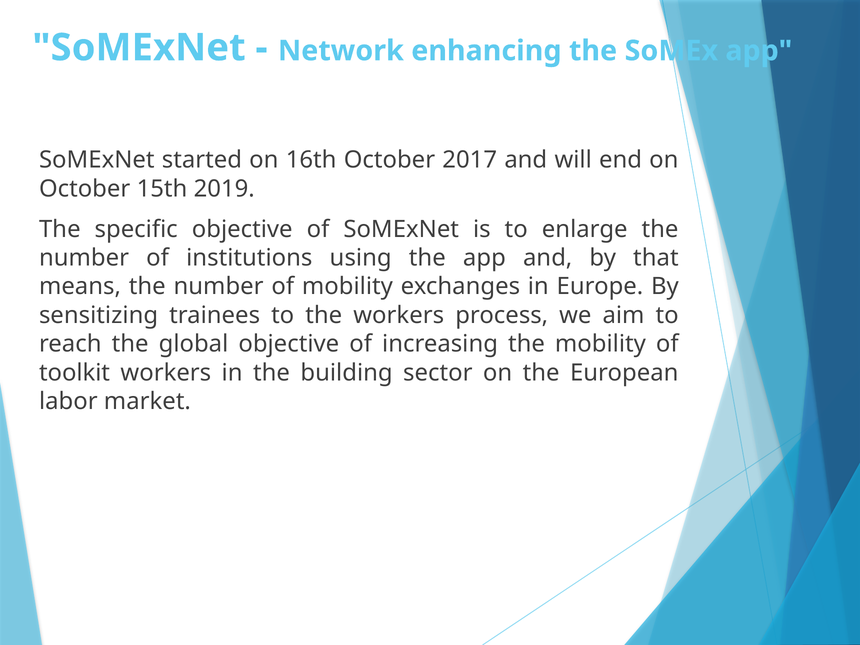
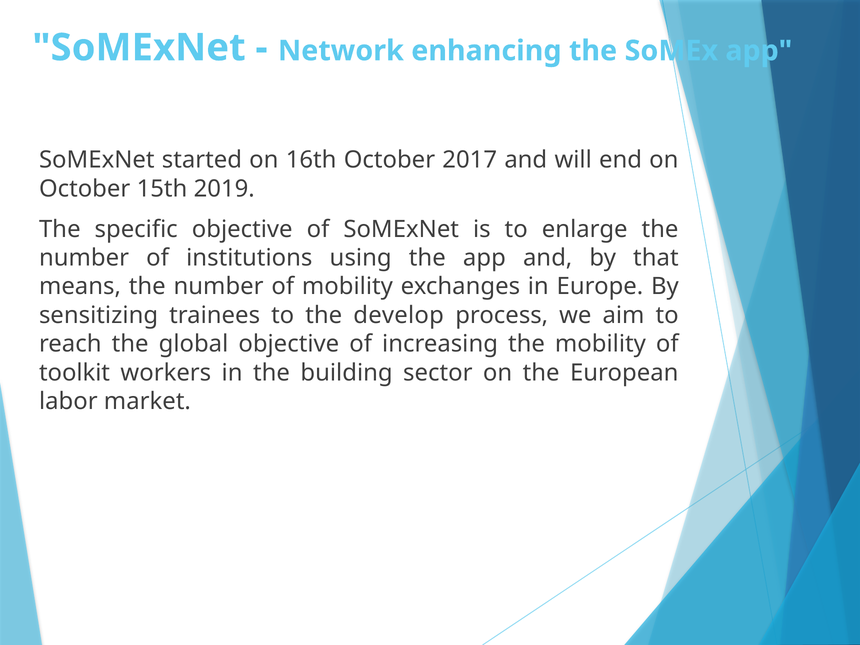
the workers: workers -> develop
